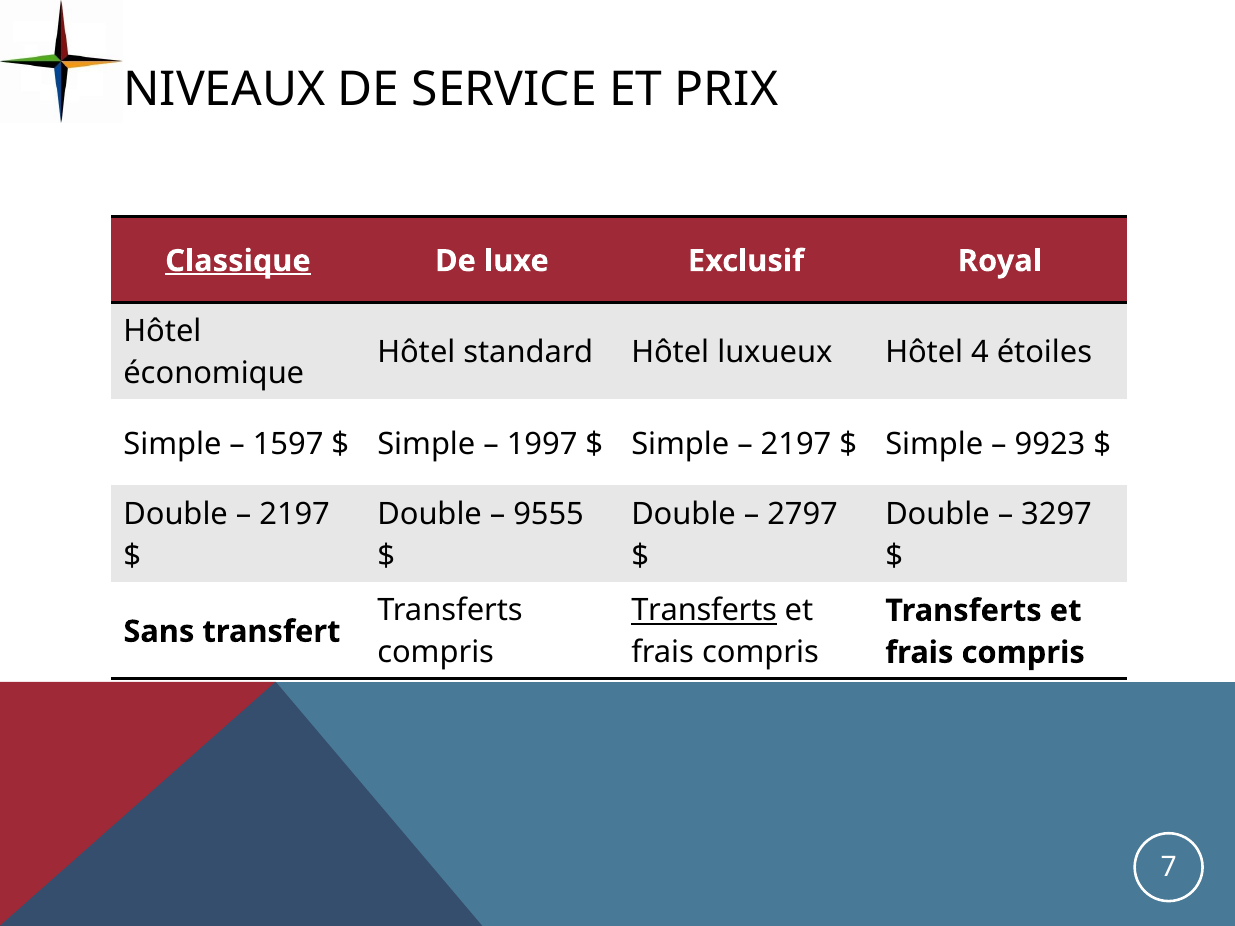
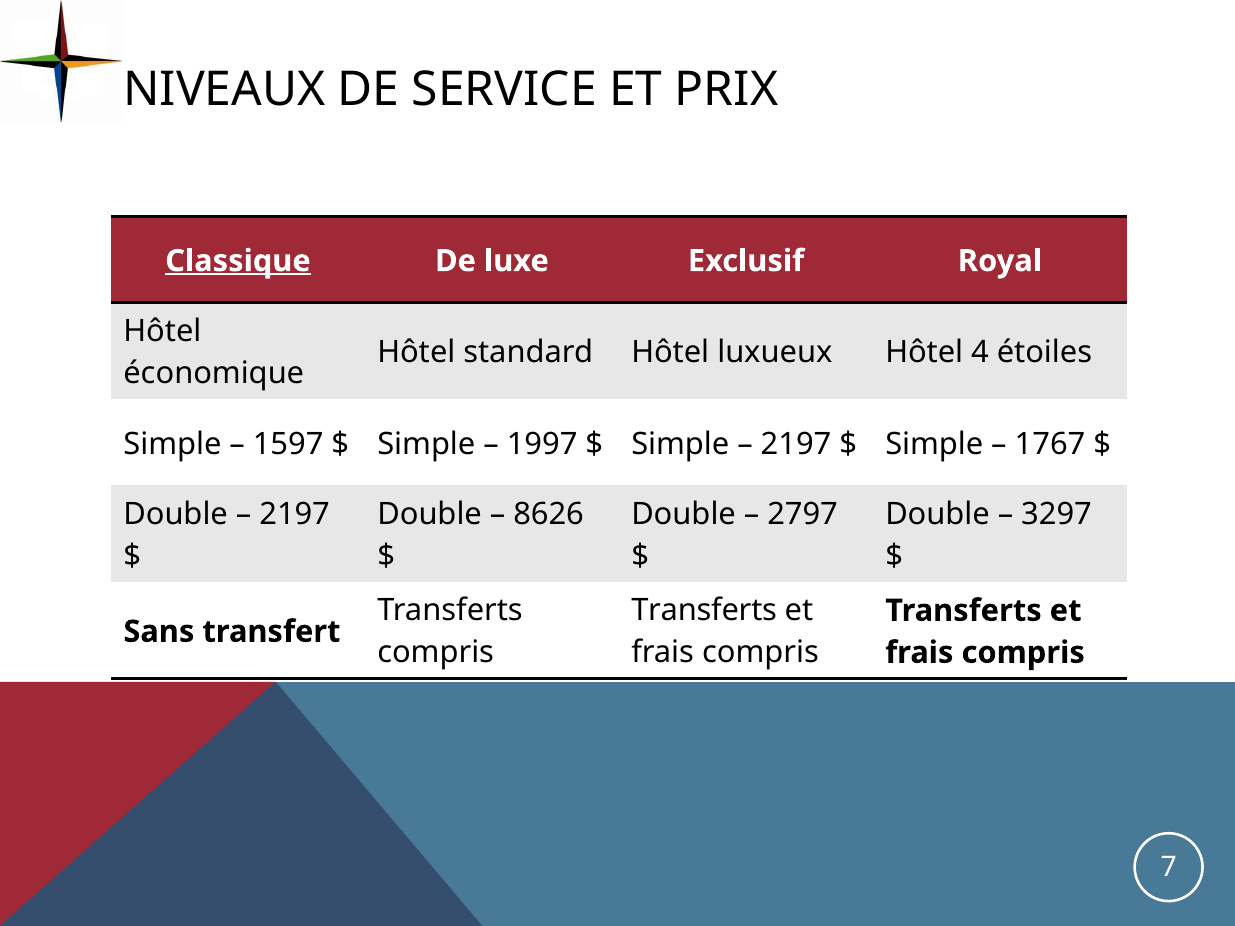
9923: 9923 -> 1767
9555: 9555 -> 8626
Transferts at (704, 611) underline: present -> none
